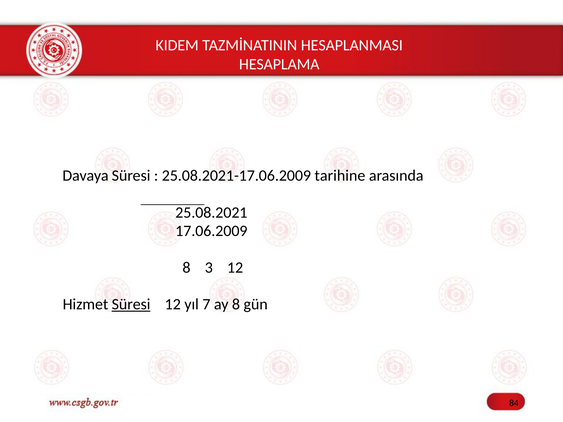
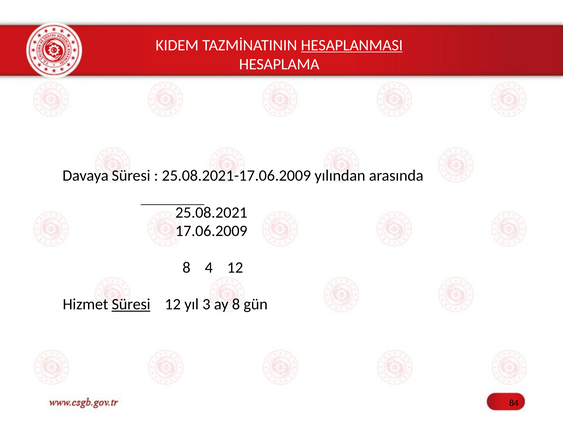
HESAPLANMASI underline: none -> present
tarihine: tarihine -> yılından
3: 3 -> 4
7: 7 -> 3
